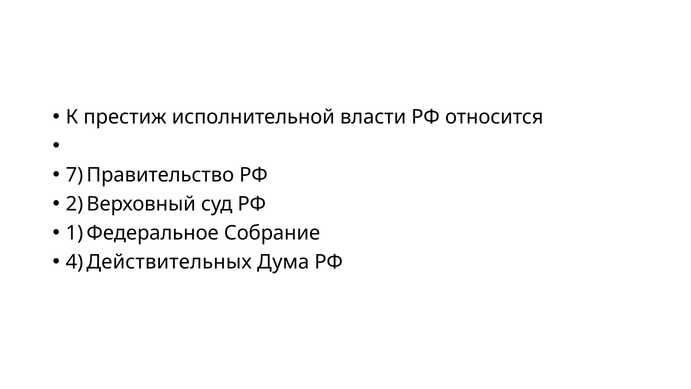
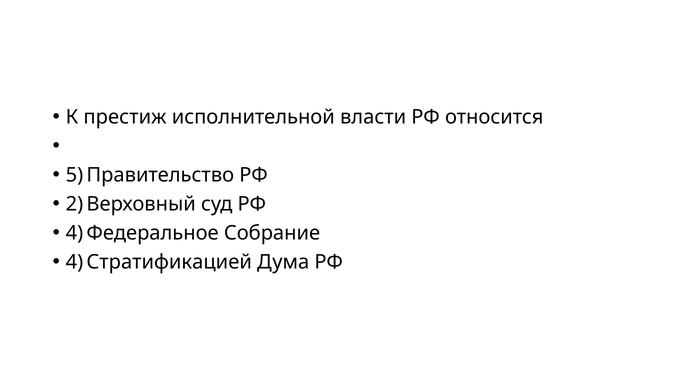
7: 7 -> 5
1 at (74, 233): 1 -> 4
Действительных: Действительных -> Стратификацией
